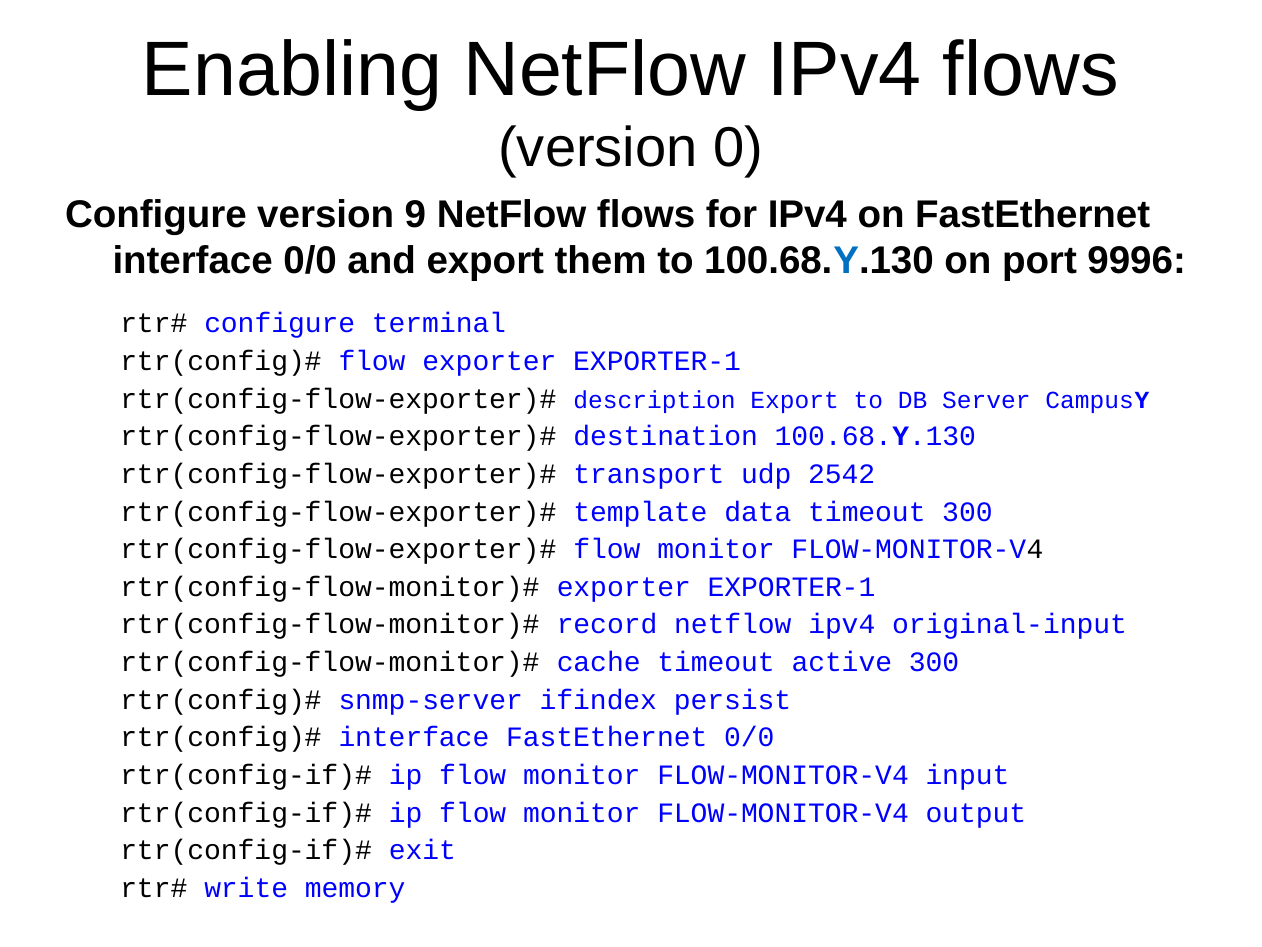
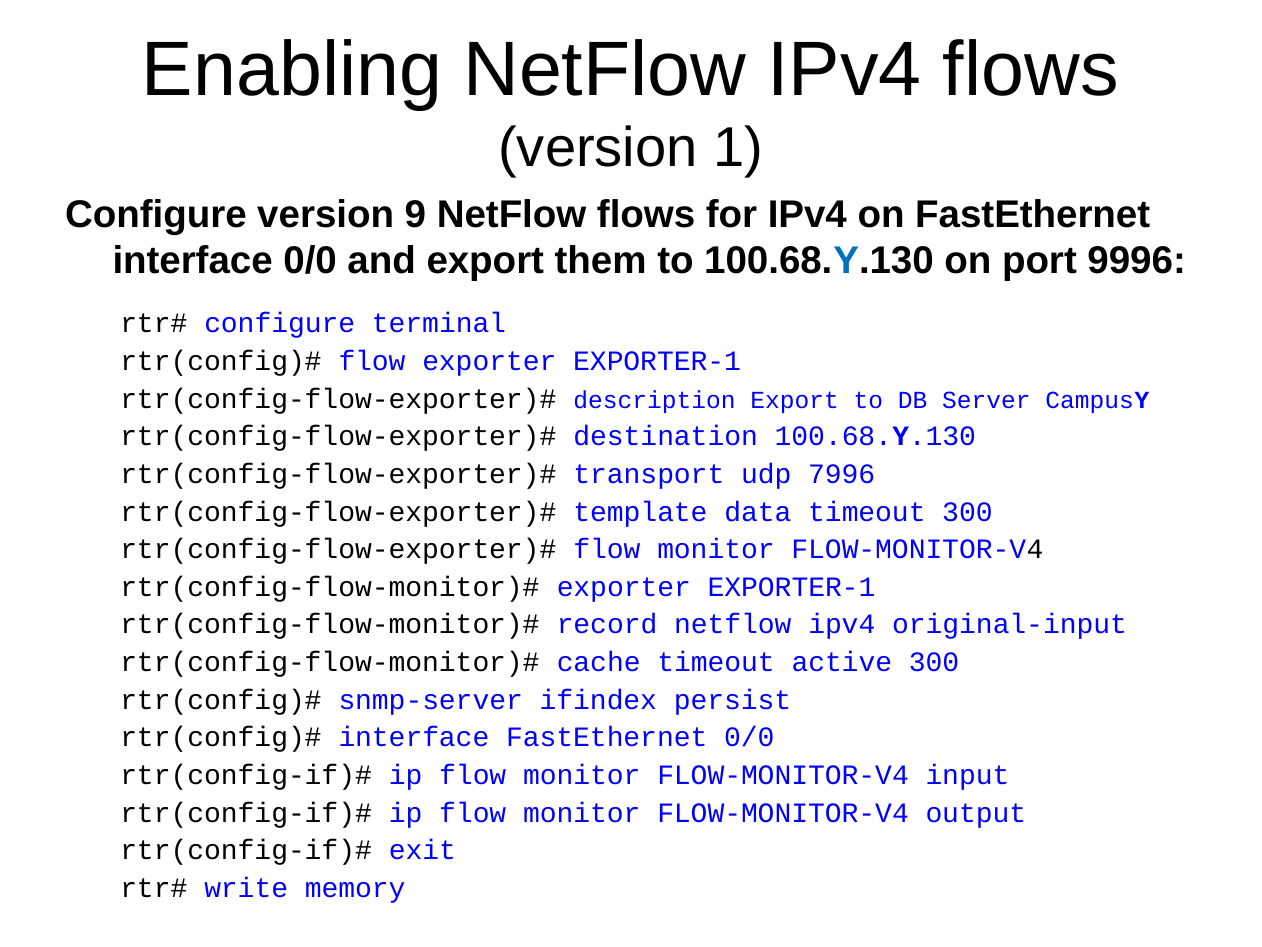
0: 0 -> 1
2542: 2542 -> 7996
